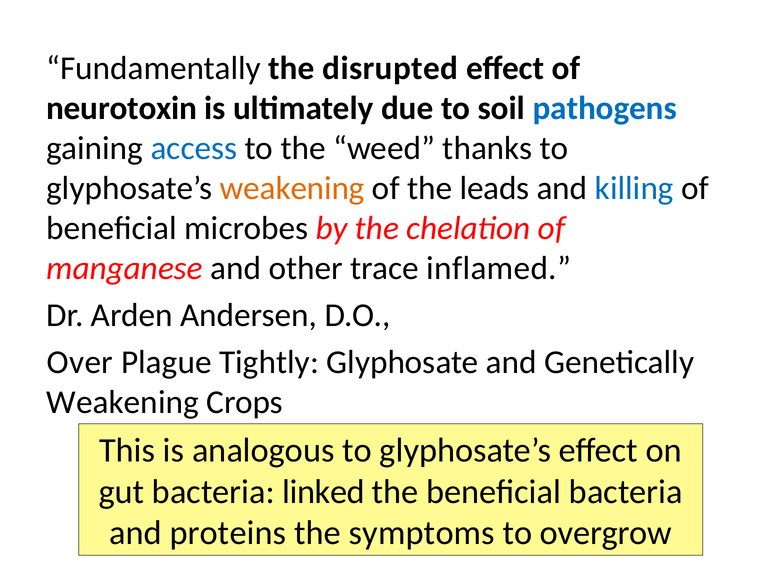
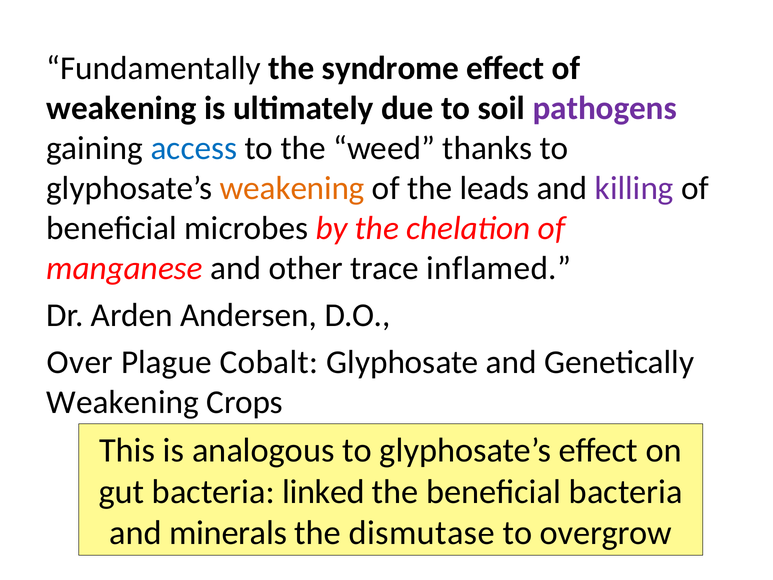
disrupted: disrupted -> syndrome
neurotoxin at (122, 108): neurotoxin -> weakening
pathogens colour: blue -> purple
killing colour: blue -> purple
Tightly: Tightly -> Cobalt
proteins: proteins -> minerals
symptoms: symptoms -> dismutase
